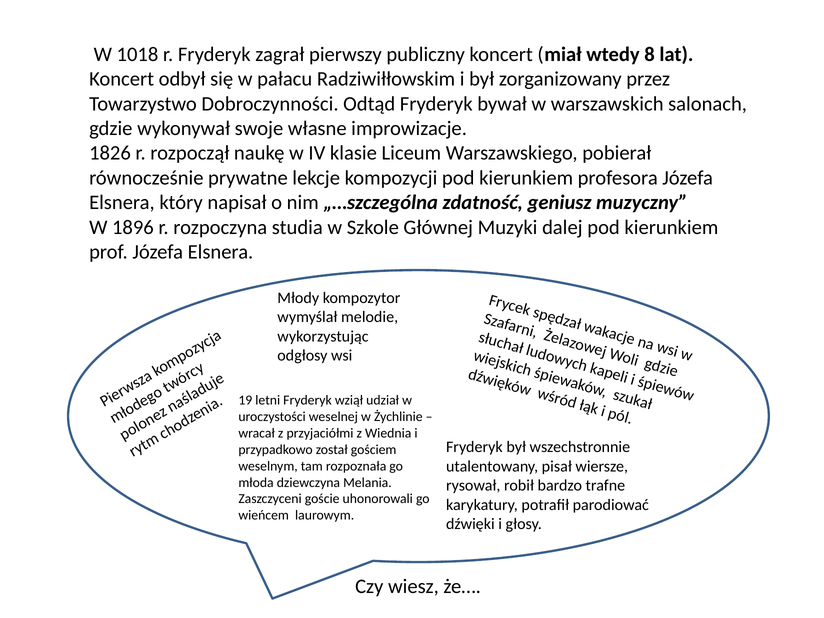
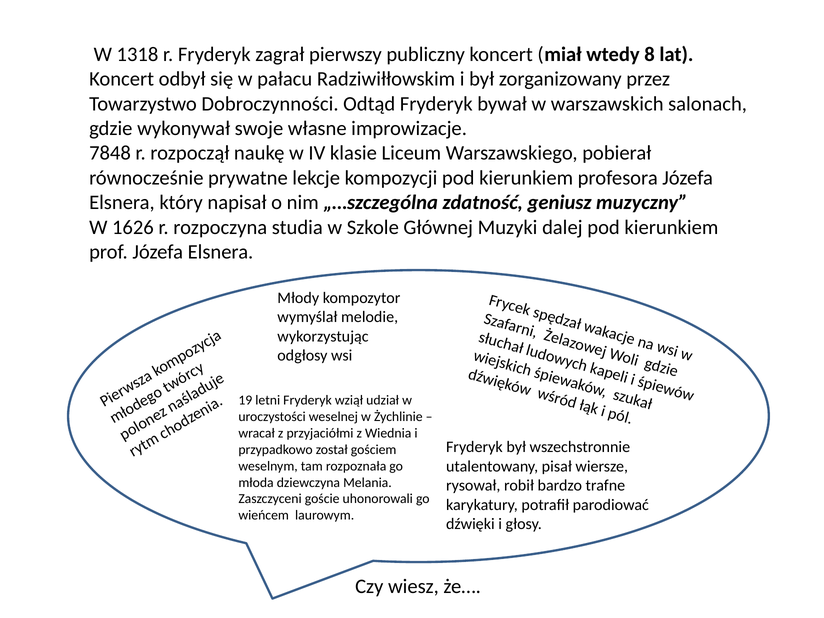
1018: 1018 -> 1318
1826: 1826 -> 7848
1896: 1896 -> 1626
